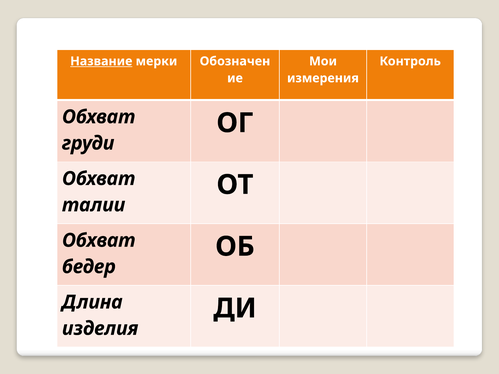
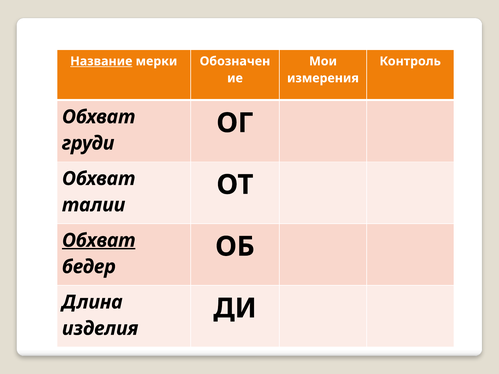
Обхват at (99, 241) underline: none -> present
